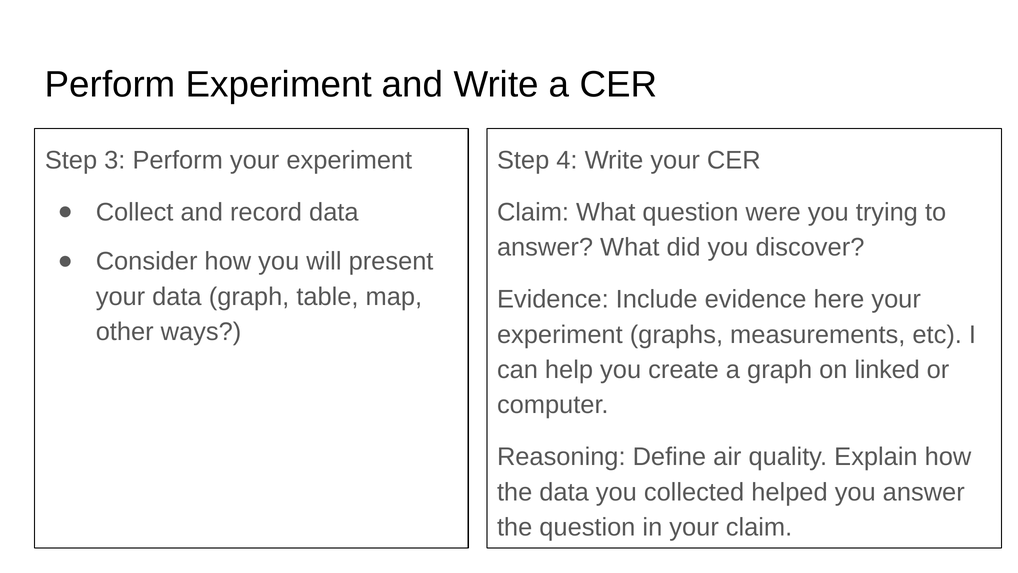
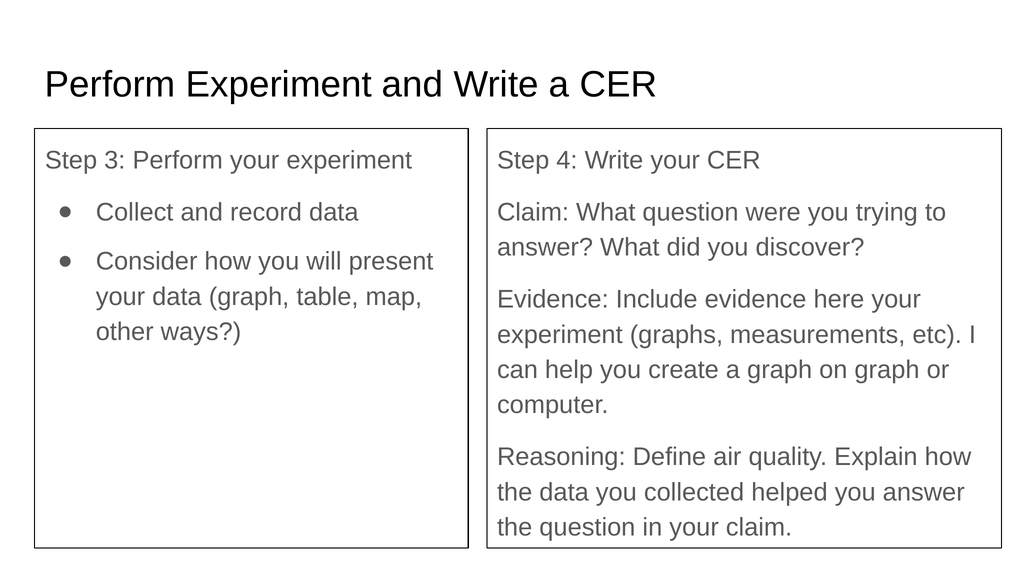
on linked: linked -> graph
